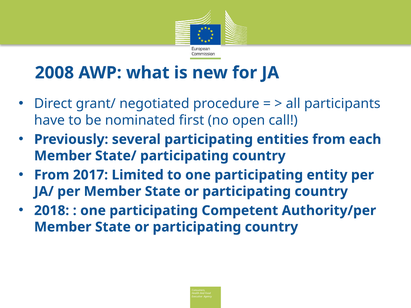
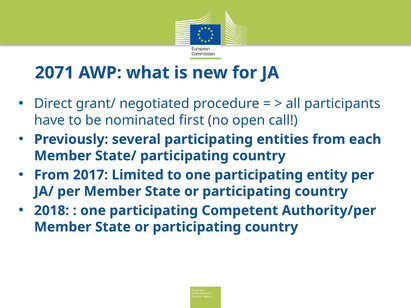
2008: 2008 -> 2071
